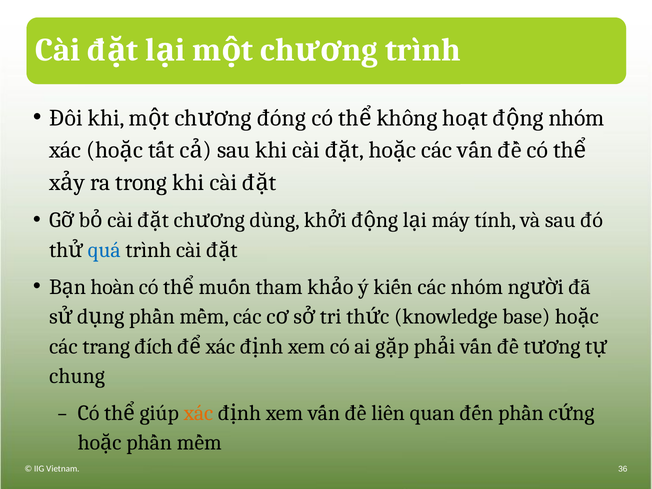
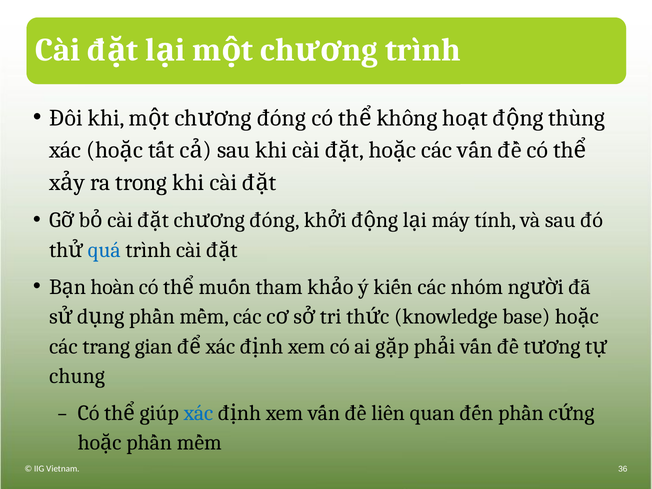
nhóm at (577, 118): nhóm -> thùng
dùng at (275, 220): dùng -> đóng
đích: đích -> gian
xác at (198, 413) colour: orange -> blue
